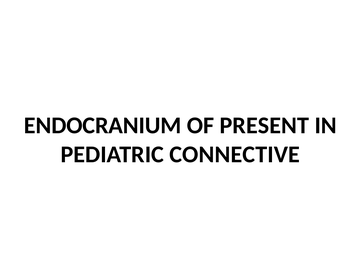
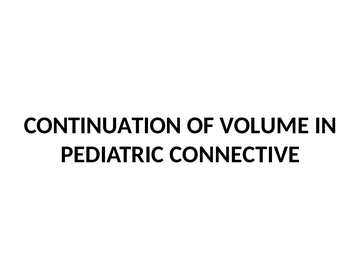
ENDOCRANIUM: ENDOCRANIUM -> CONTINUATION
PRESENT: PRESENT -> VOLUME
